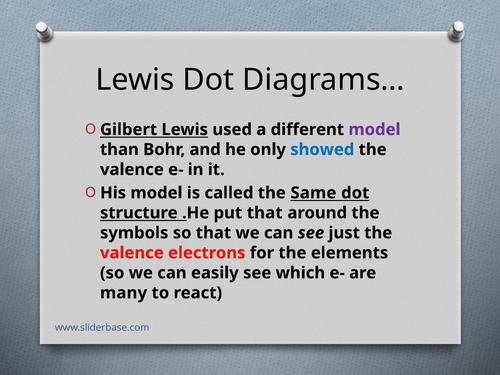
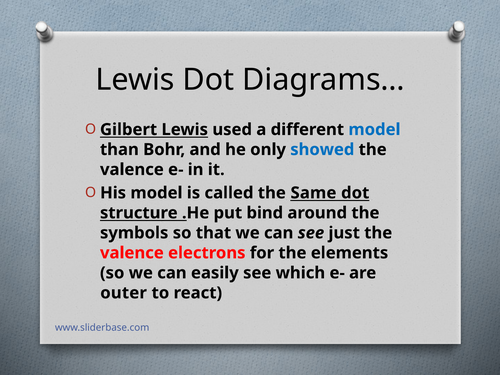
model at (374, 130) colour: purple -> blue
put that: that -> bind
many: many -> outer
